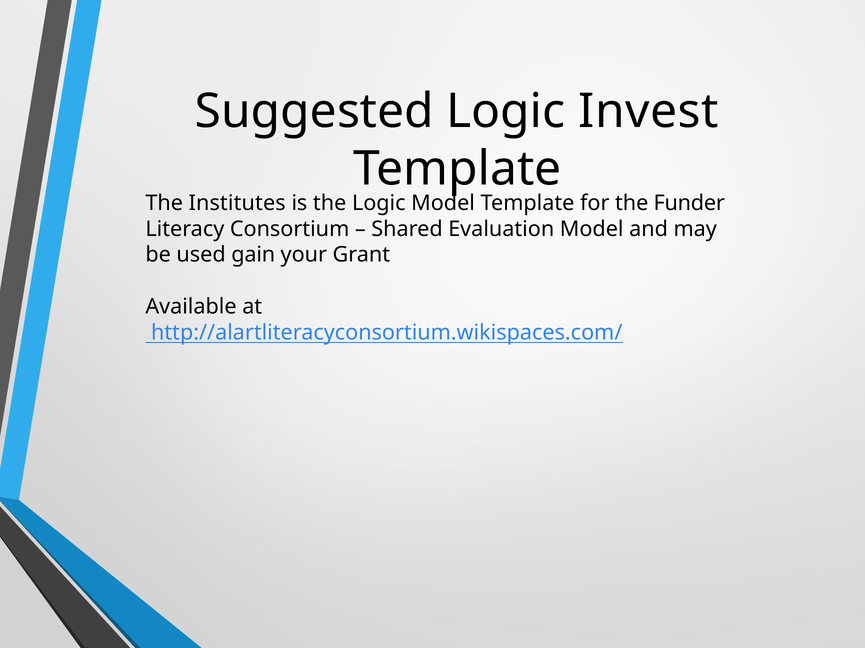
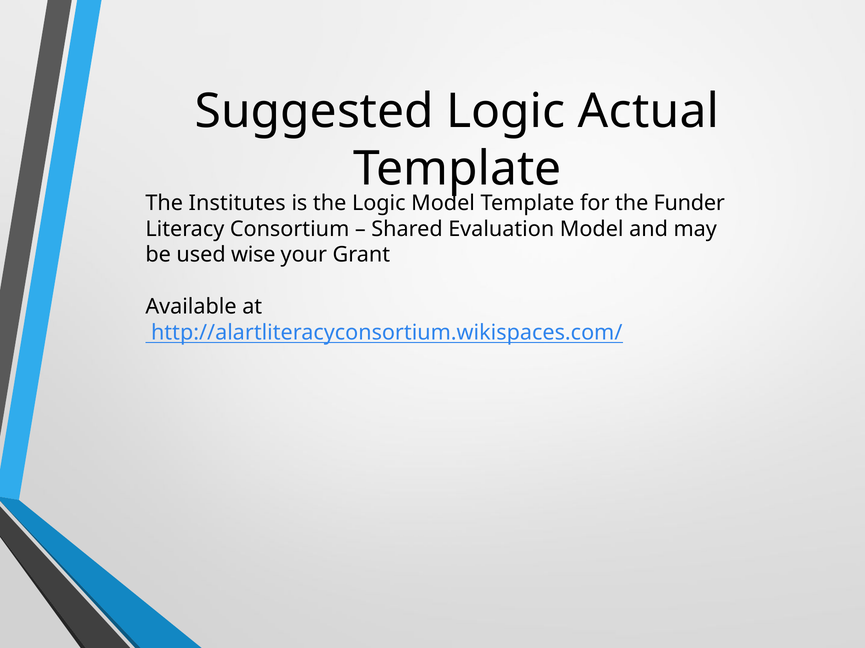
Invest: Invest -> Actual
gain: gain -> wise
